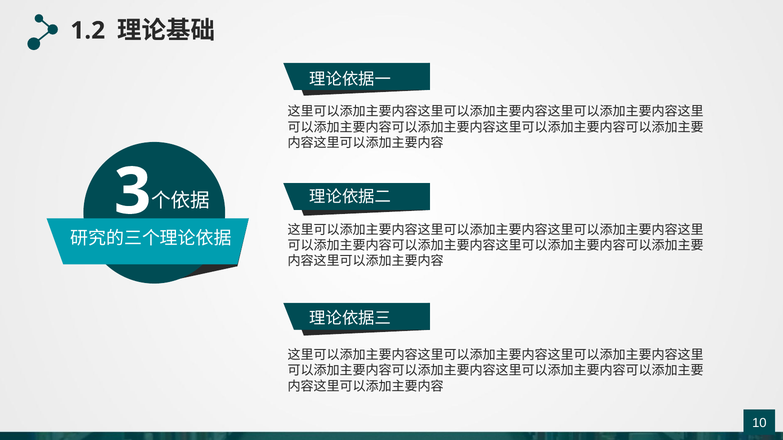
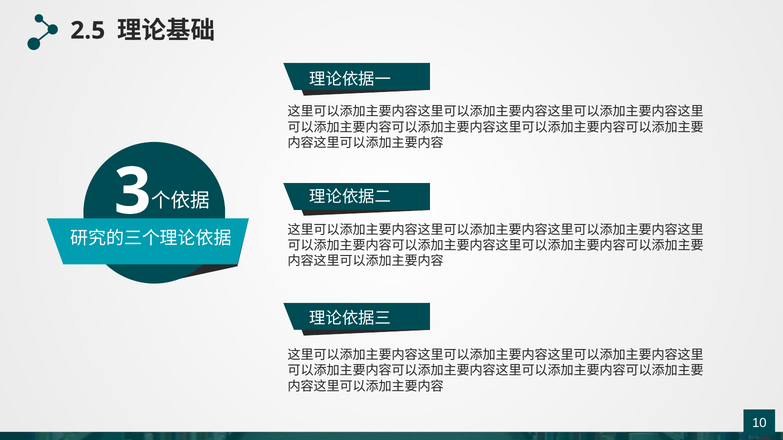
1.2: 1.2 -> 2.5
